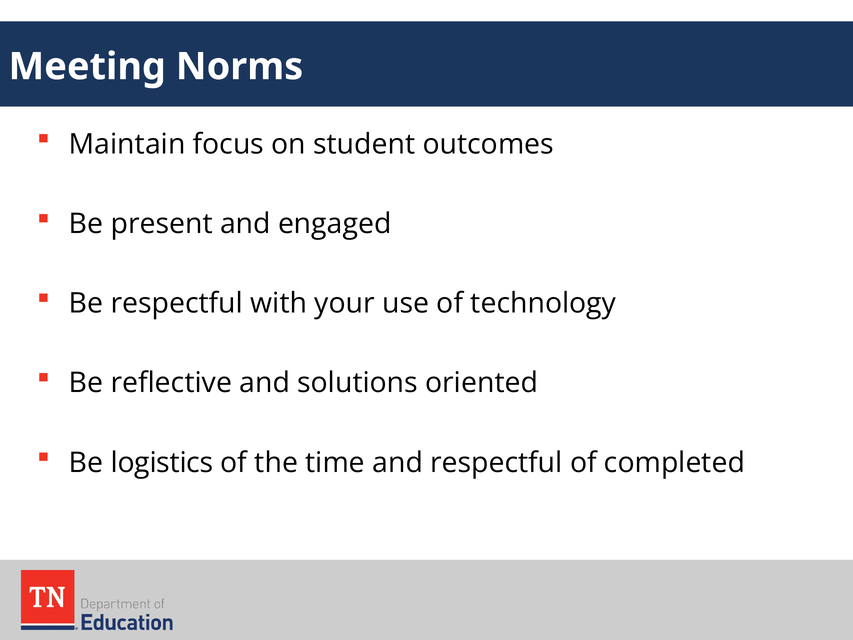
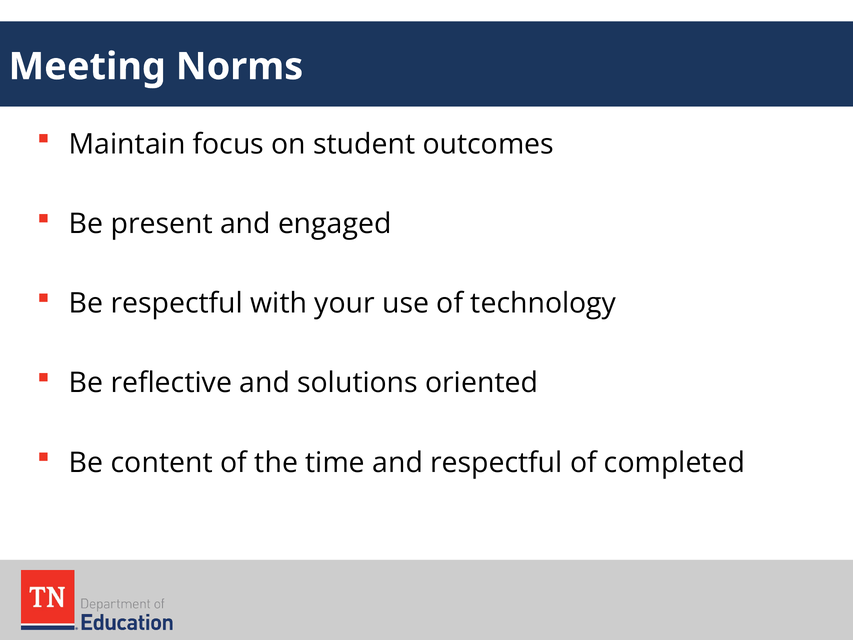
logistics: logistics -> content
